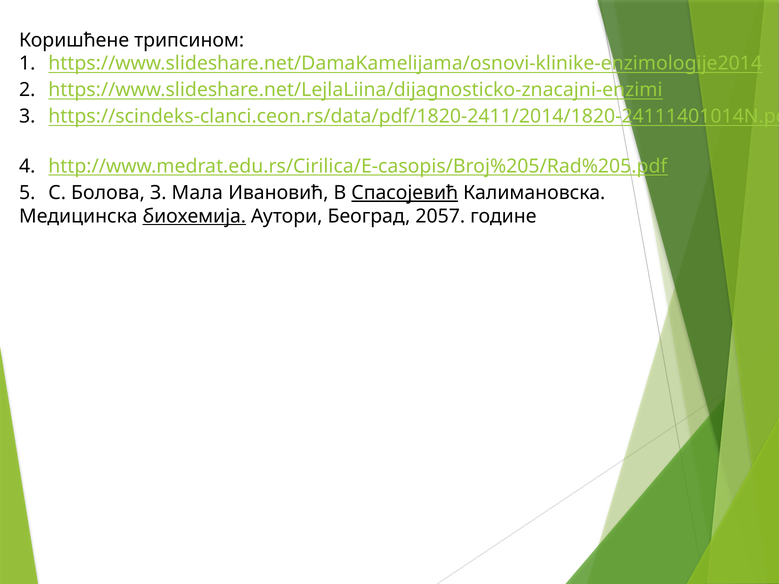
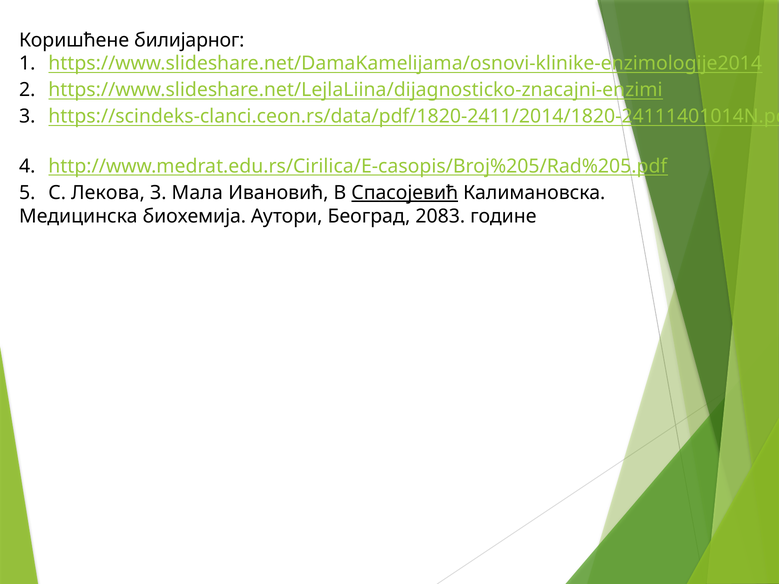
трипсином: трипсином -> билијарног
Болова: Болова -> Лекова
биохемија underline: present -> none
2057: 2057 -> 2083
